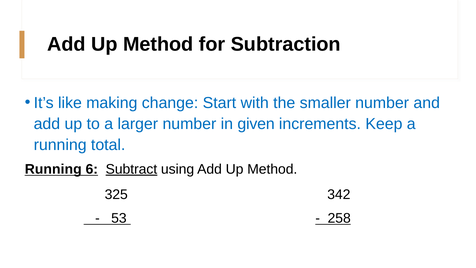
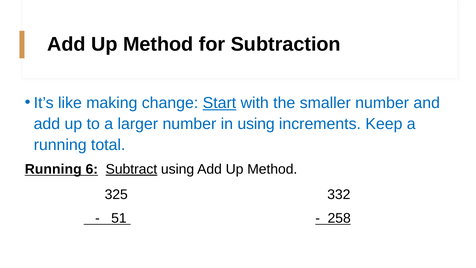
Start underline: none -> present
in given: given -> using
342: 342 -> 332
53: 53 -> 51
